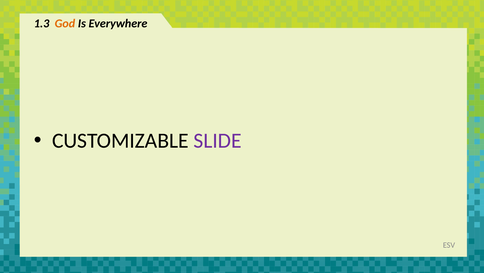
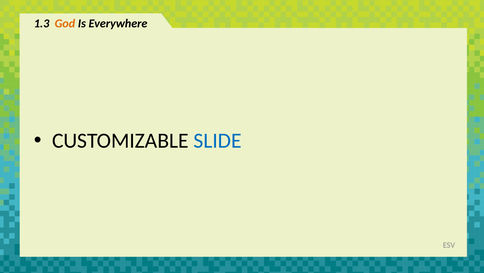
SLIDE colour: purple -> blue
